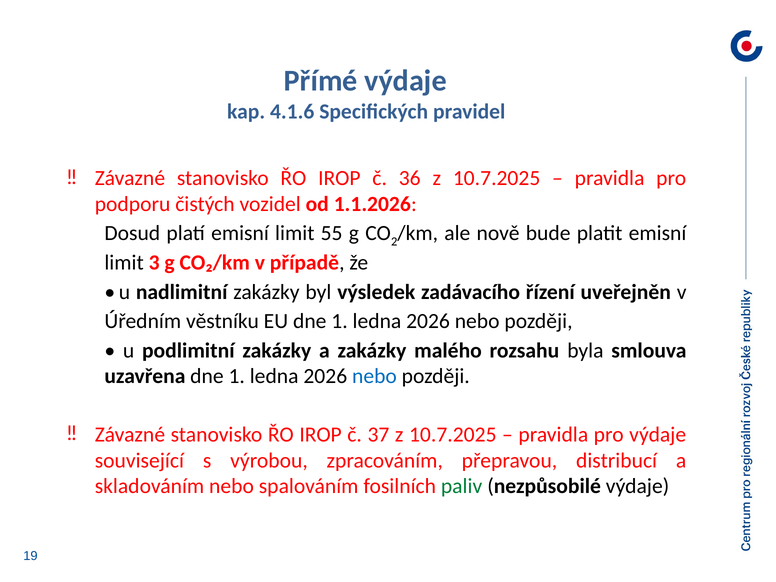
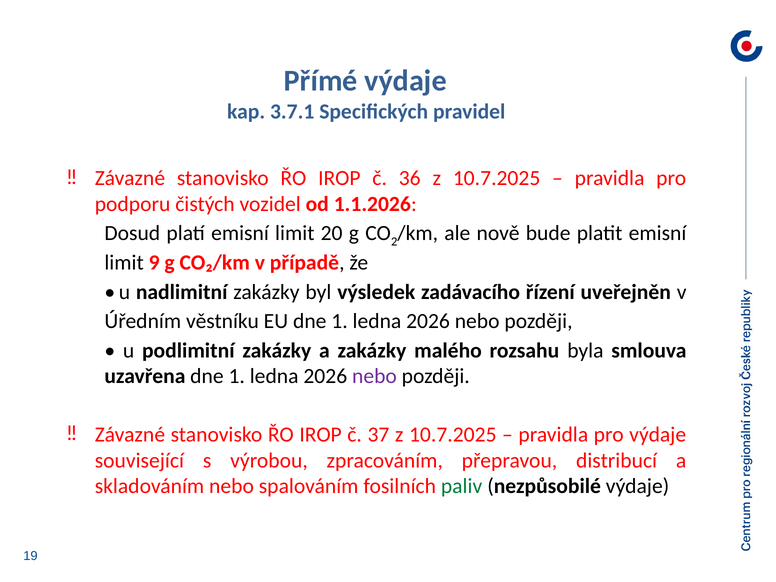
4.1.6: 4.1.6 -> 3.7.1
55: 55 -> 20
3: 3 -> 9
nebo at (374, 376) colour: blue -> purple
